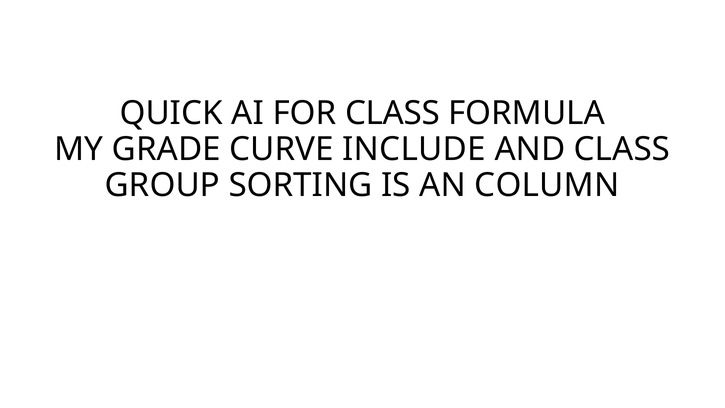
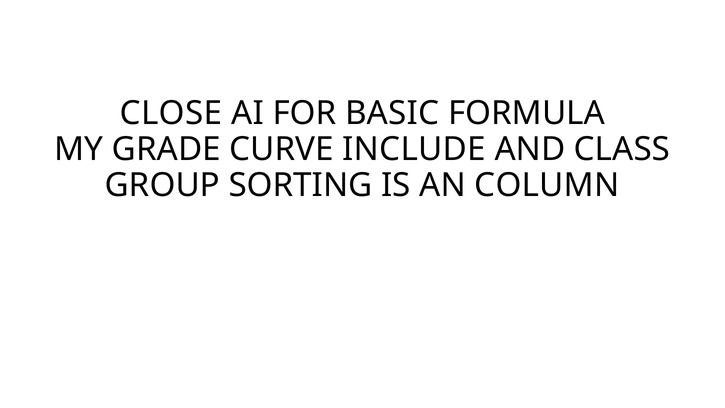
QUICK: QUICK -> CLOSE
FOR CLASS: CLASS -> BASIC
